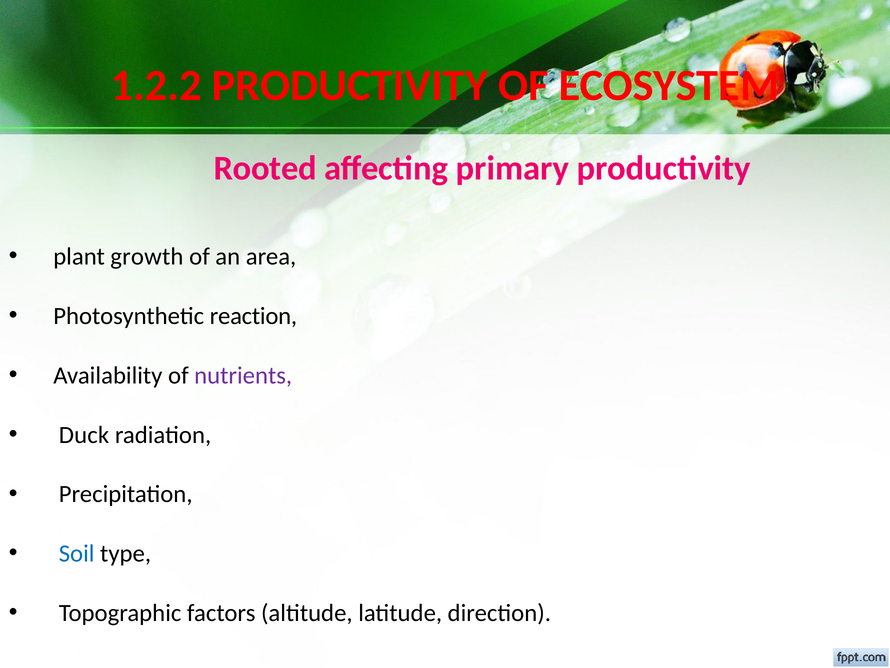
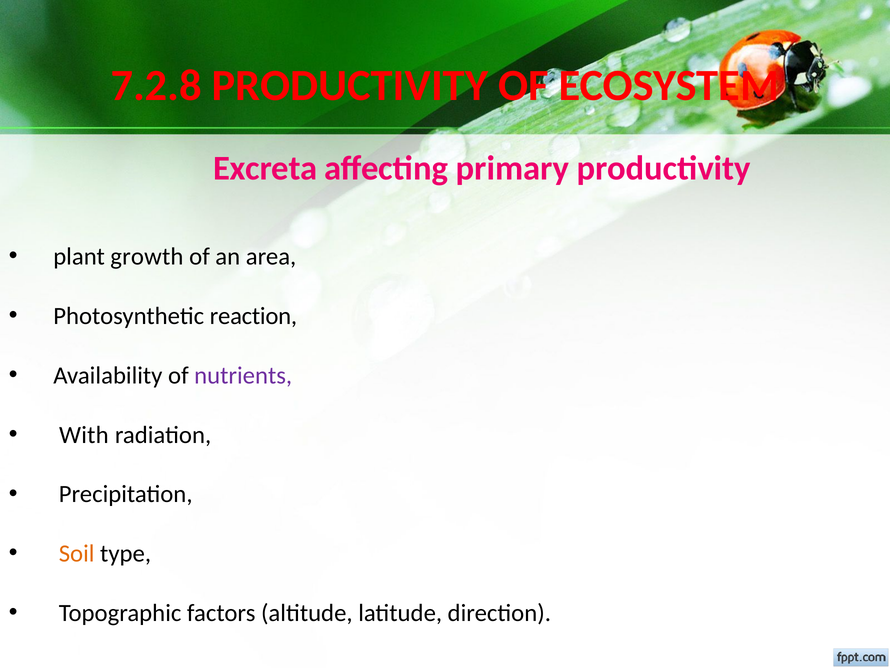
1.2.2: 1.2.2 -> 7.2.8
Rooted: Rooted -> Excreta
Duck: Duck -> With
Soil colour: blue -> orange
